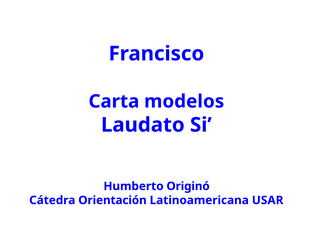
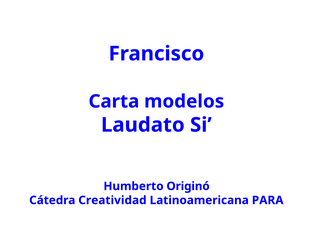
Orientación: Orientación -> Creatividad
USAR: USAR -> PARA
